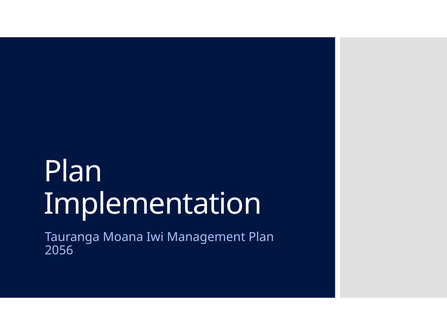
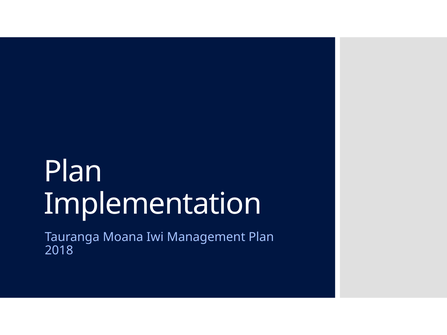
2056: 2056 -> 2018
